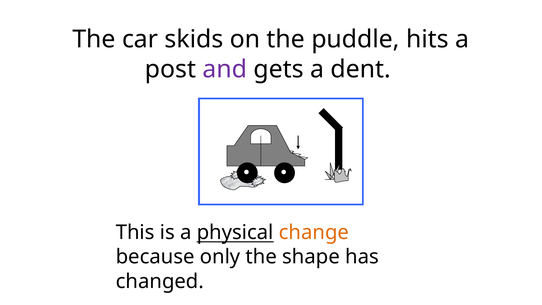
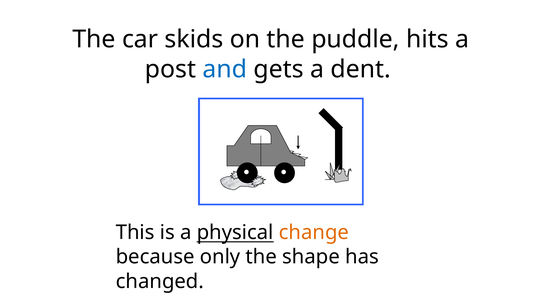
and colour: purple -> blue
